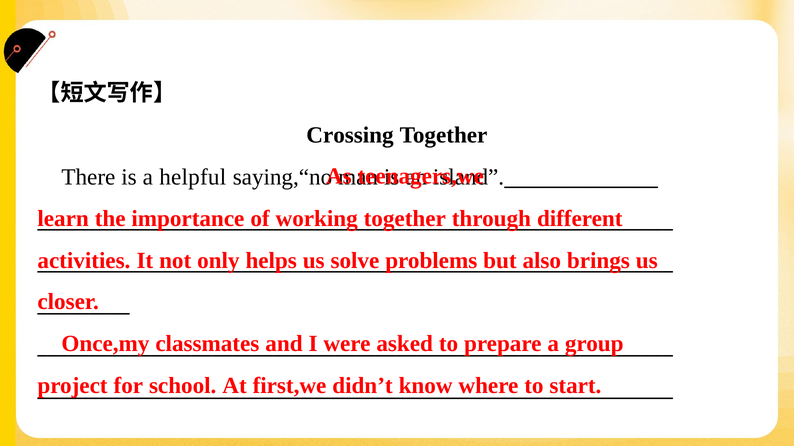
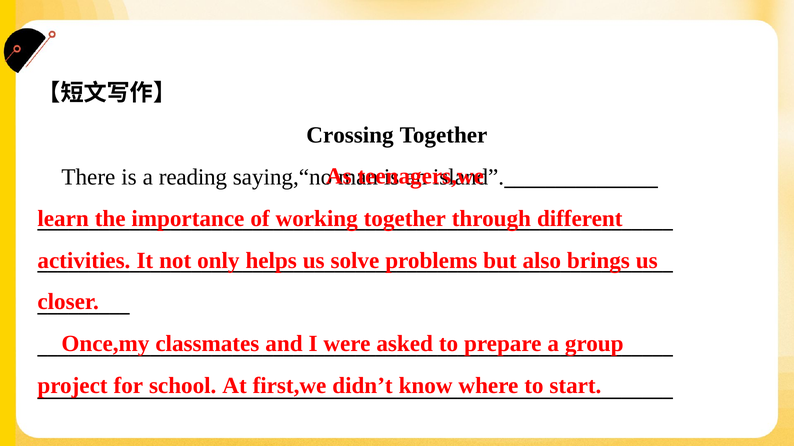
helpful: helpful -> reading
